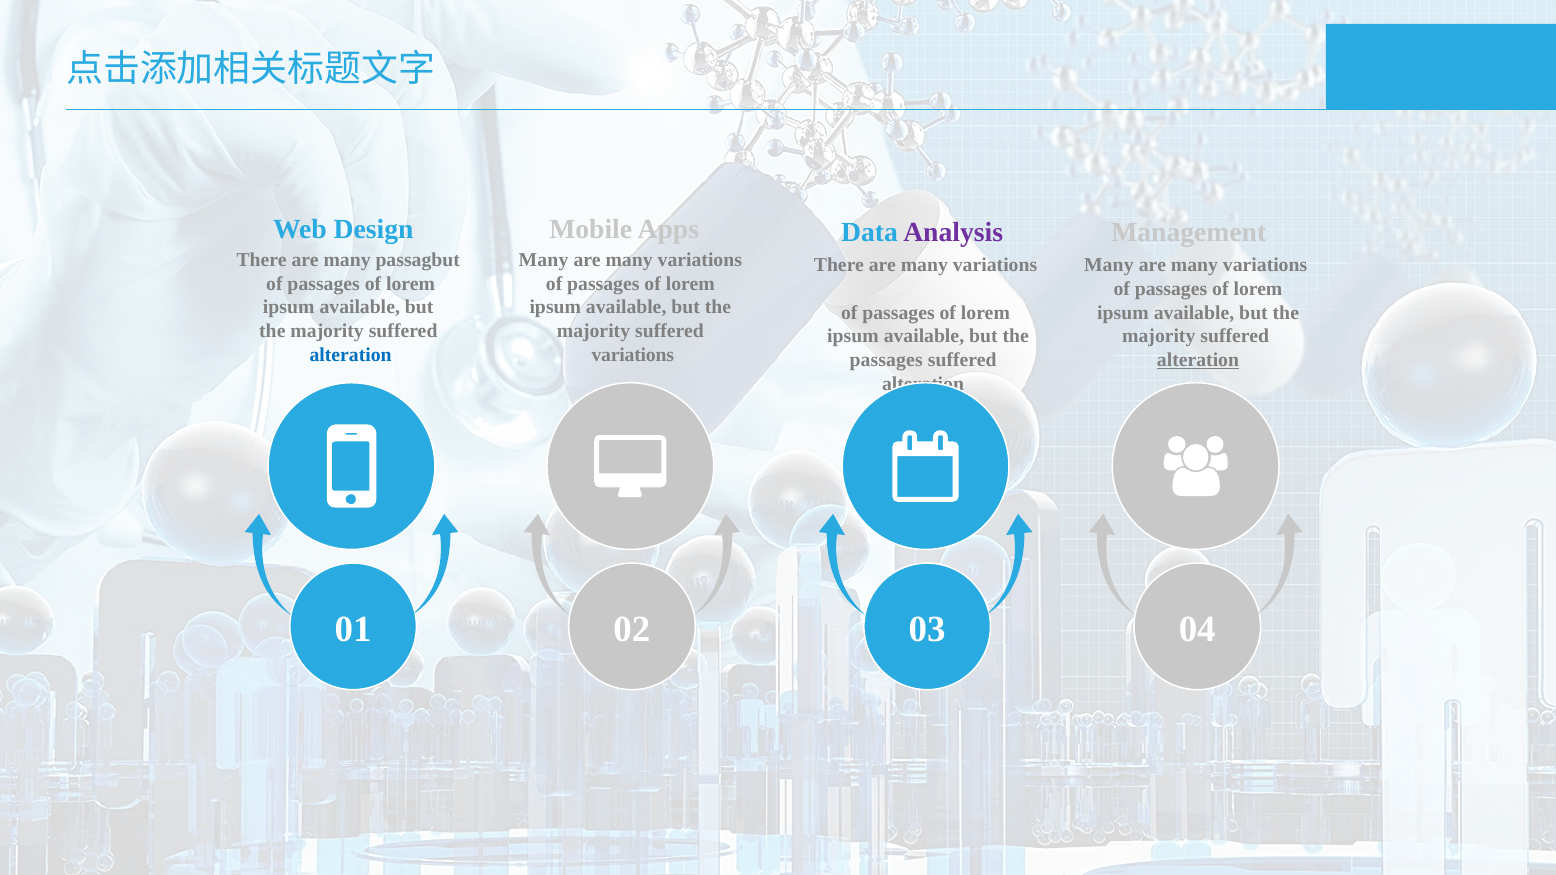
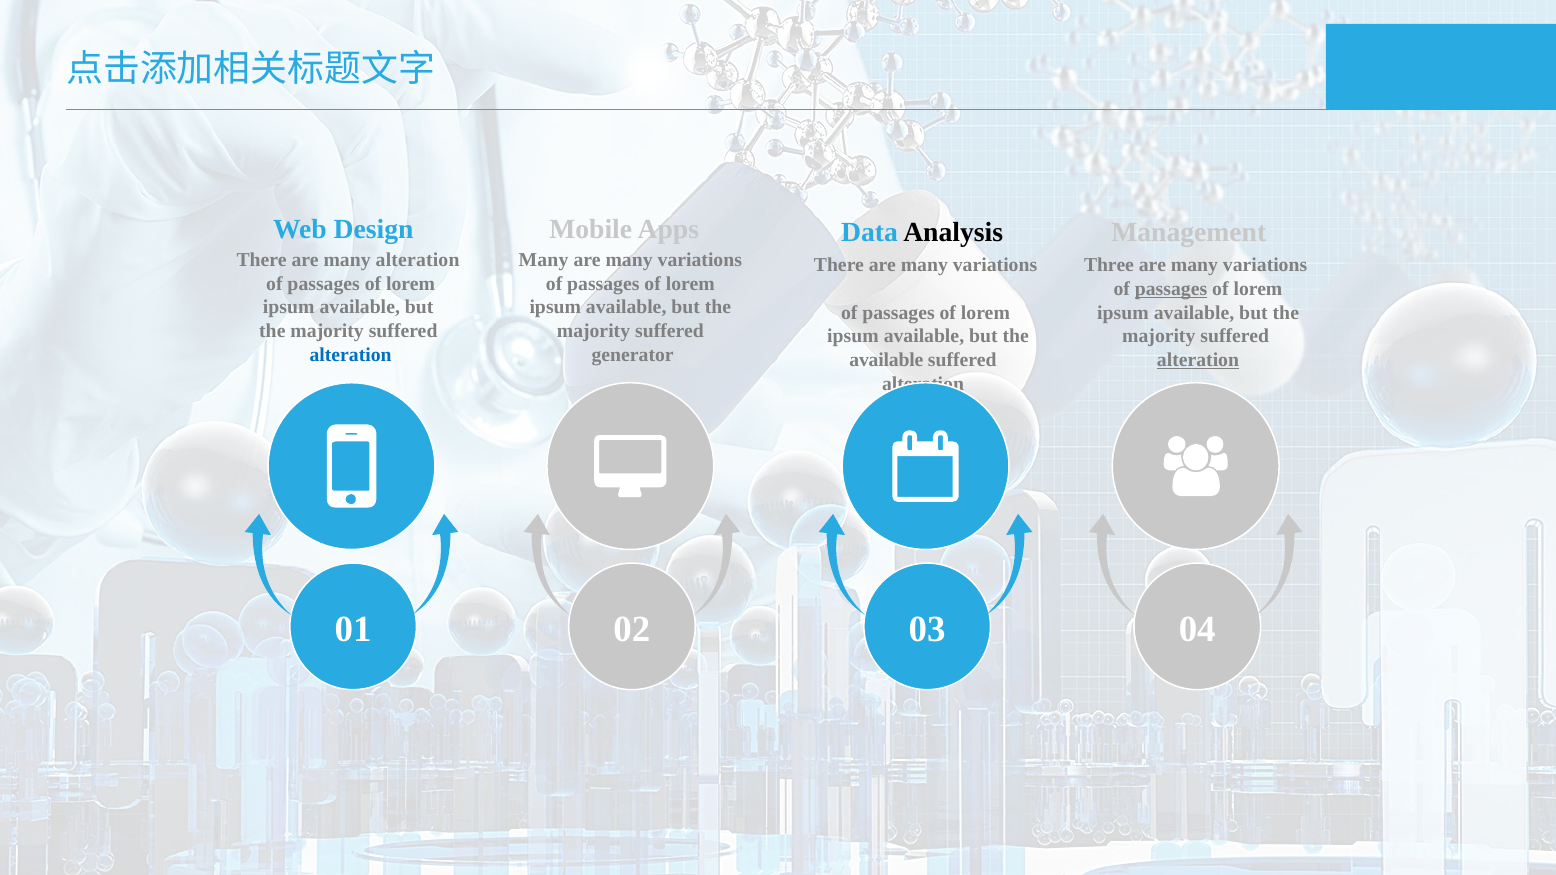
Analysis colour: purple -> black
many passagbut: passagbut -> alteration
Many at (1109, 265): Many -> Three
passages at (1171, 289) underline: none -> present
variations at (633, 355): variations -> generator
passages at (886, 360): passages -> available
